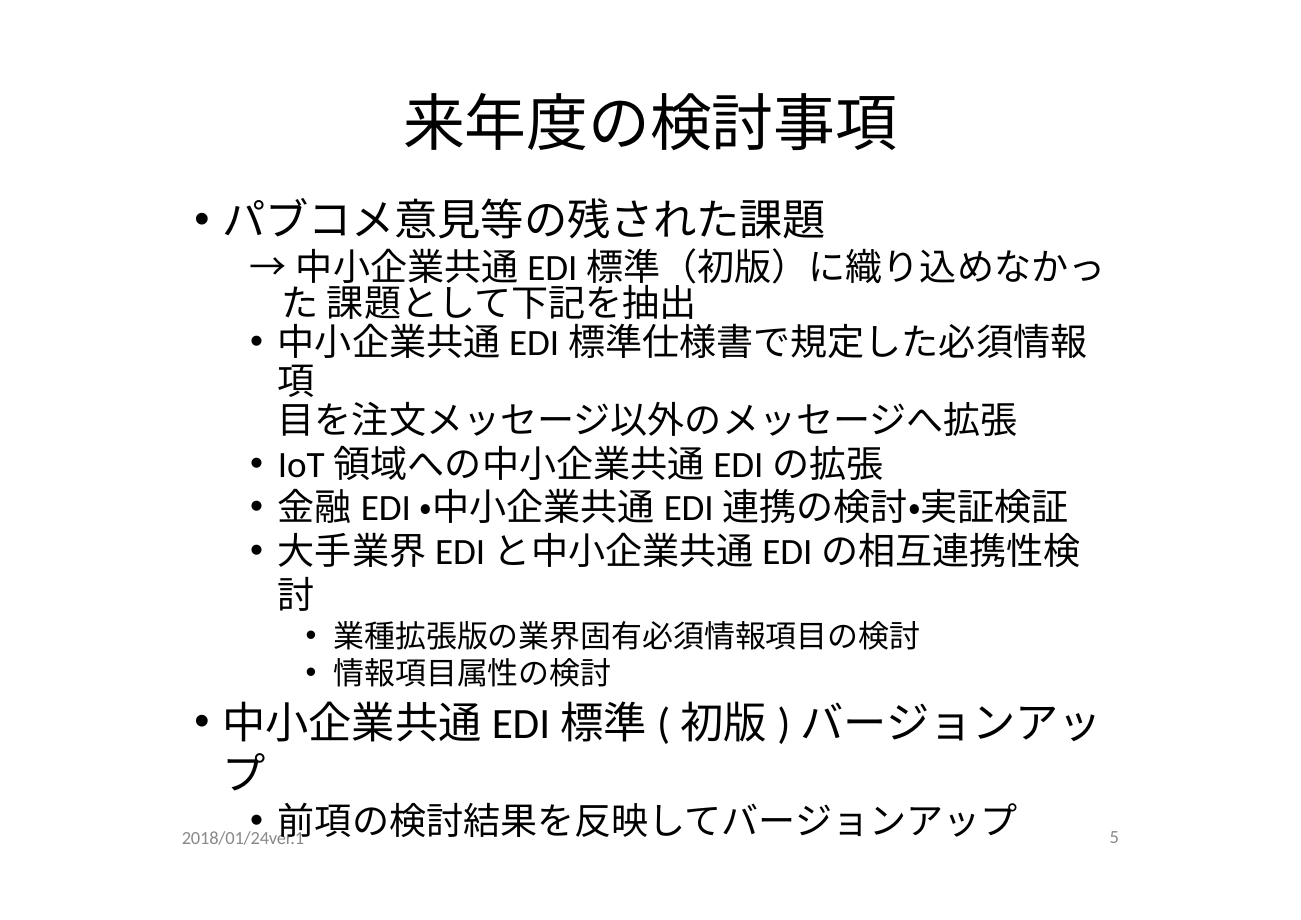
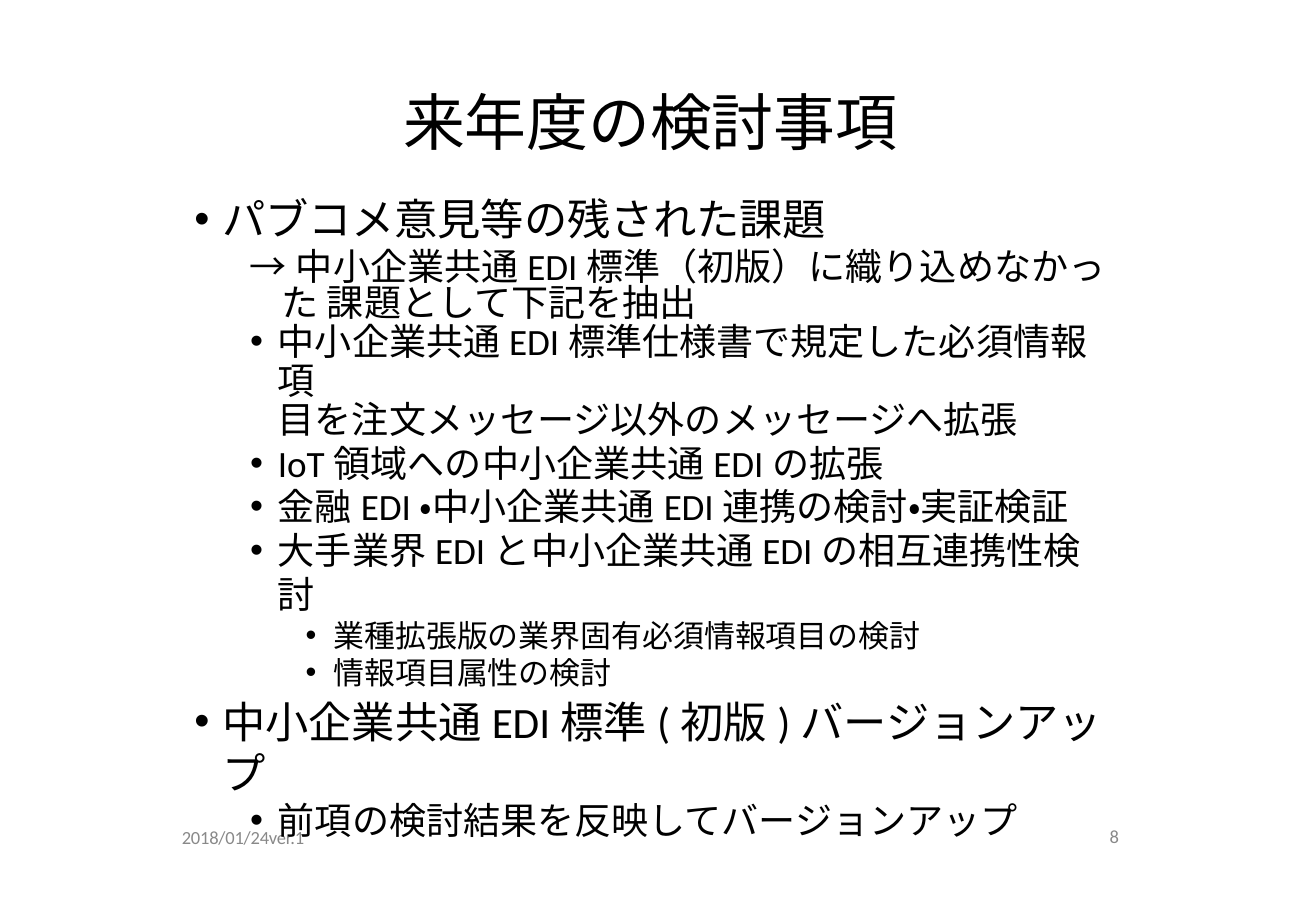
5: 5 -> 8
